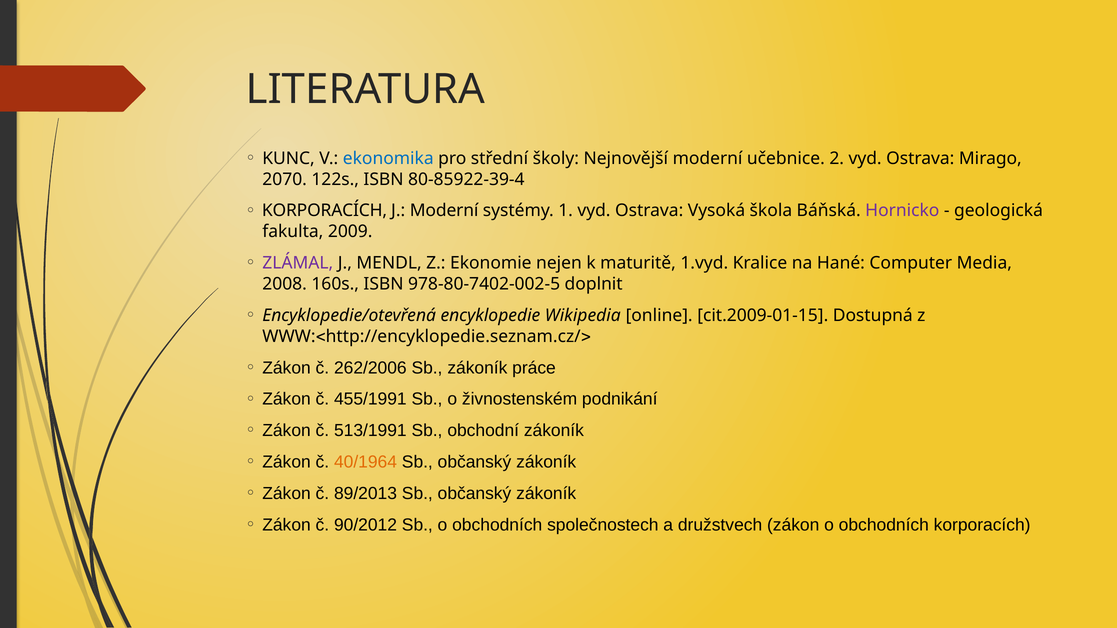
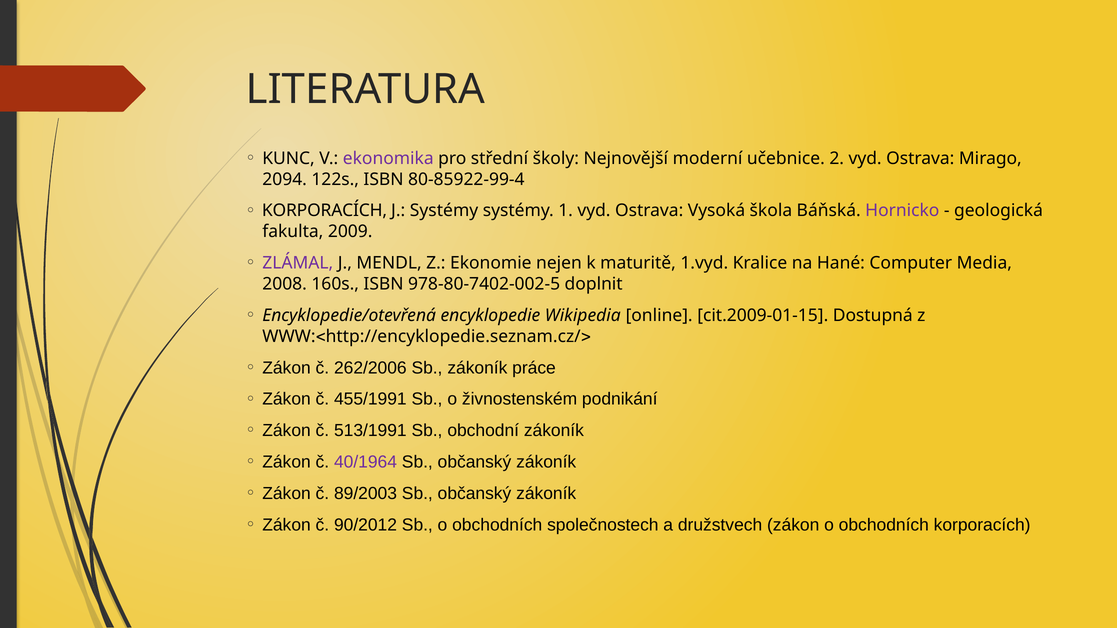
ekonomika colour: blue -> purple
2070: 2070 -> 2094
80-85922-39-4: 80-85922-39-4 -> 80-85922-99-4
J Moderní: Moderní -> Systémy
40/1964 colour: orange -> purple
89/2013: 89/2013 -> 89/2003
